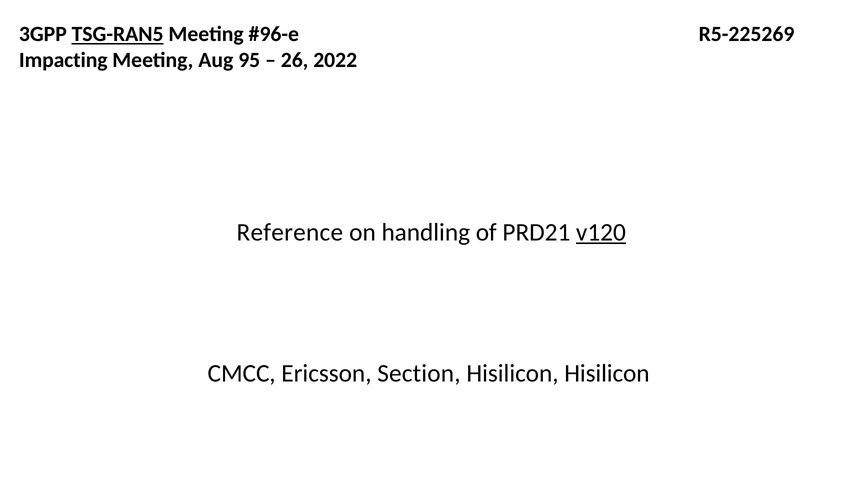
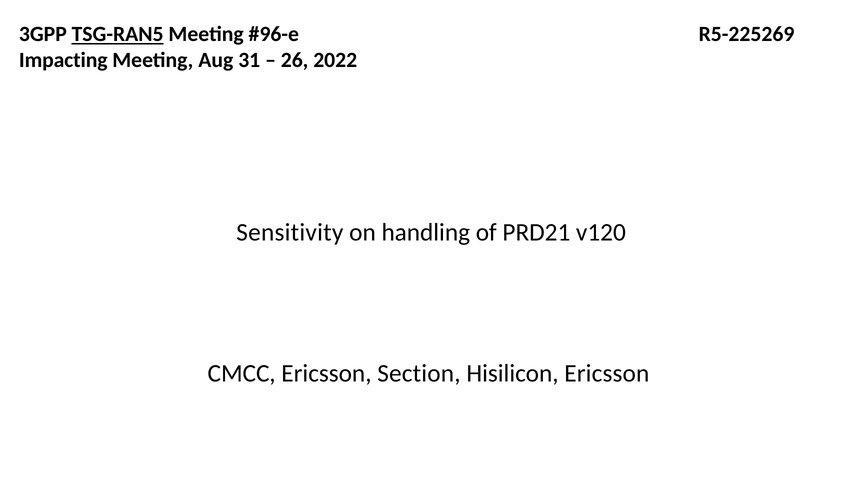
95: 95 -> 31
Reference: Reference -> Sensitivity
v120 underline: present -> none
Hisilicon Hisilicon: Hisilicon -> Ericsson
